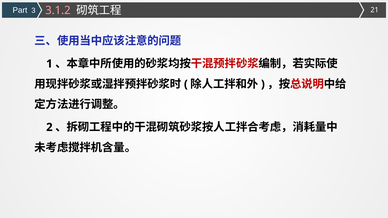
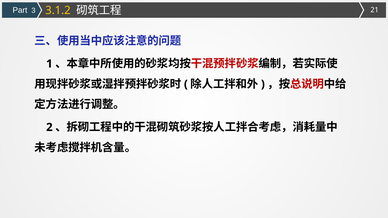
3.1.2 colour: pink -> yellow
